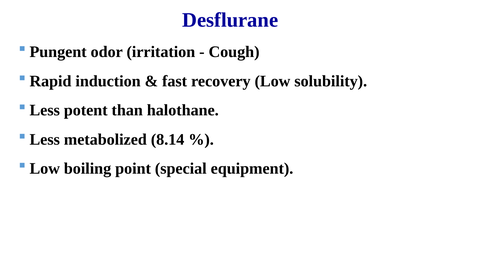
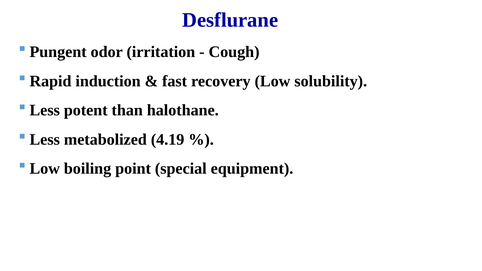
8.14: 8.14 -> 4.19
